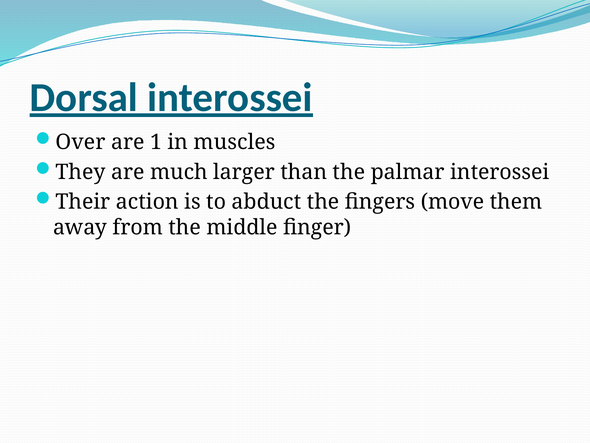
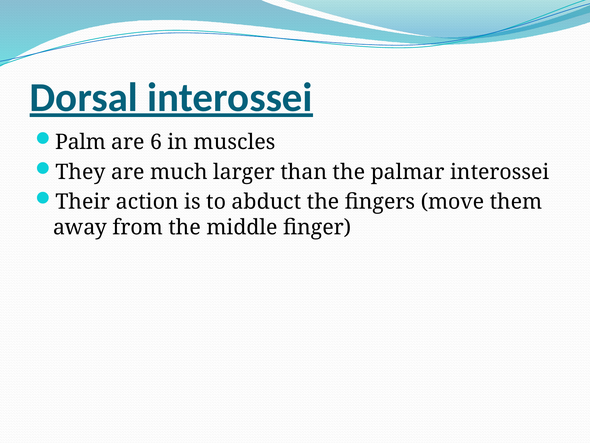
Over: Over -> Palm
1: 1 -> 6
